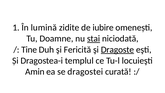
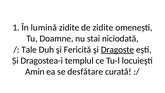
de iubire: iubire -> zidite
stai underline: present -> none
Tine: Tine -> Tale
dragostei: dragostei -> desfătare
